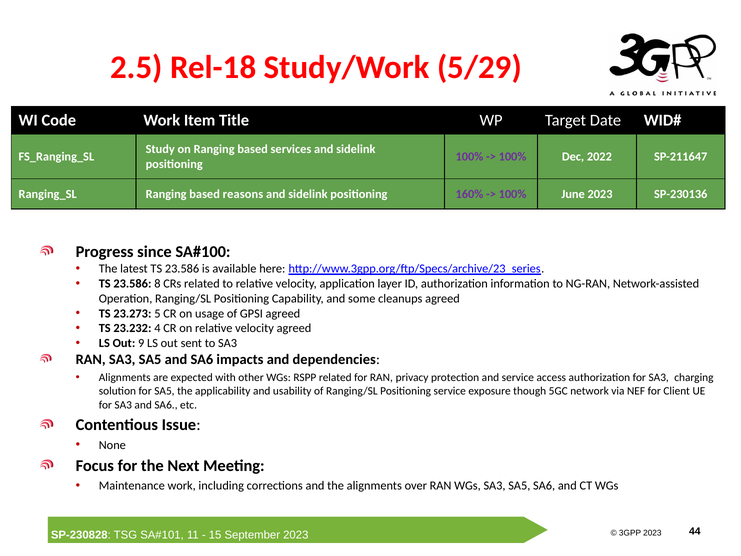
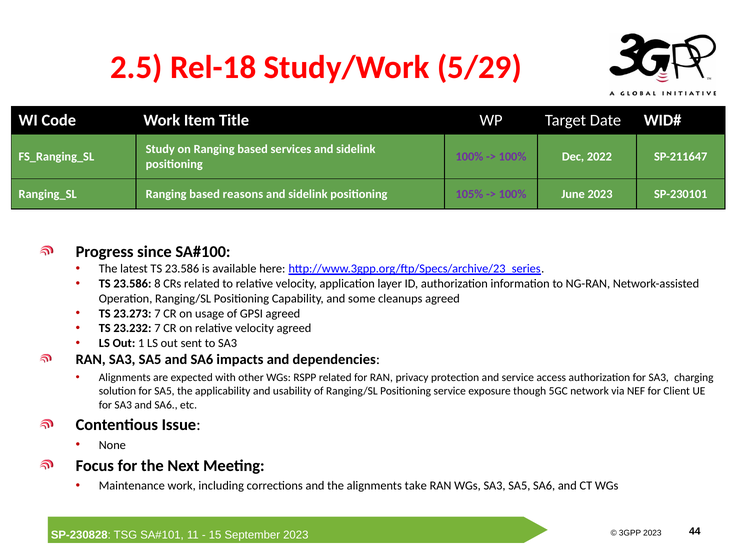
160%: 160% -> 105%
SP-230136: SP-230136 -> SP-230101
23.273 5: 5 -> 7
23.232 4: 4 -> 7
9: 9 -> 1
over: over -> take
